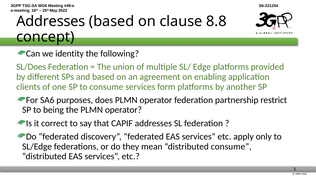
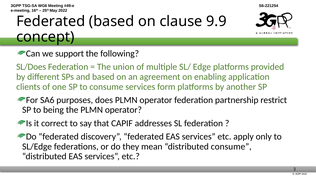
Addresses at (51, 21): Addresses -> Federated
8.8: 8.8 -> 9.9
identity: identity -> support
